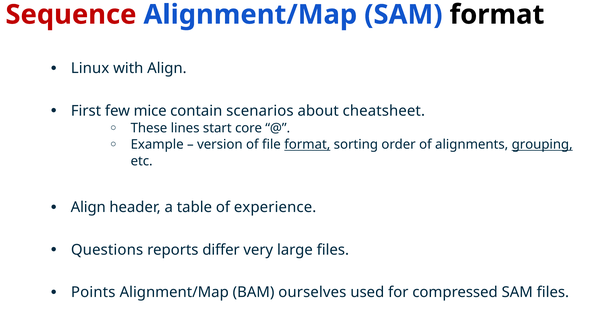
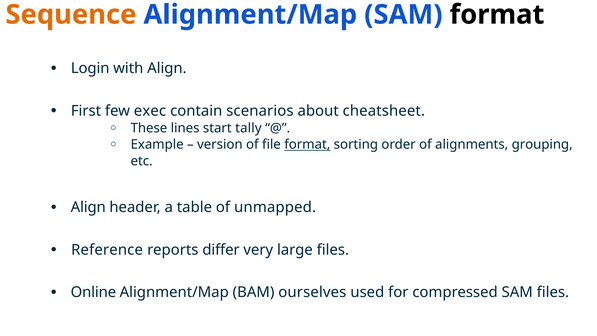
Sequence colour: red -> orange
Linux: Linux -> Login
mice: mice -> exec
core: core -> tally
grouping underline: present -> none
experience: experience -> unmapped
Questions: Questions -> Reference
Points: Points -> Online
